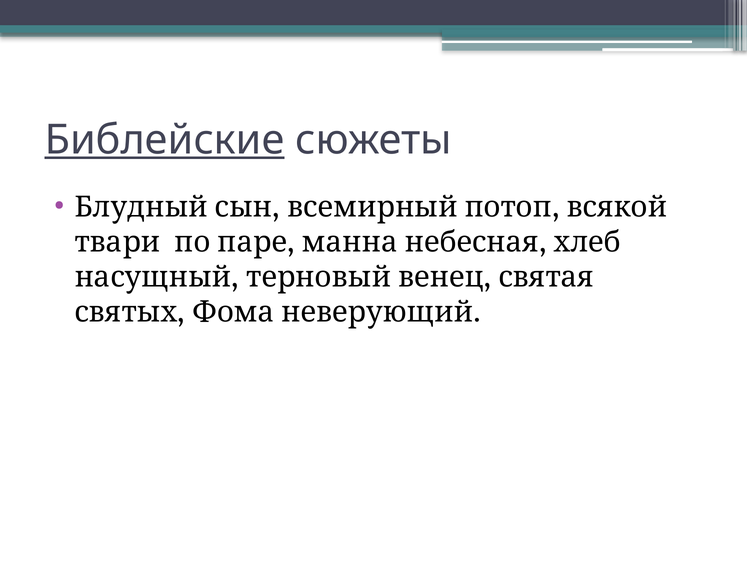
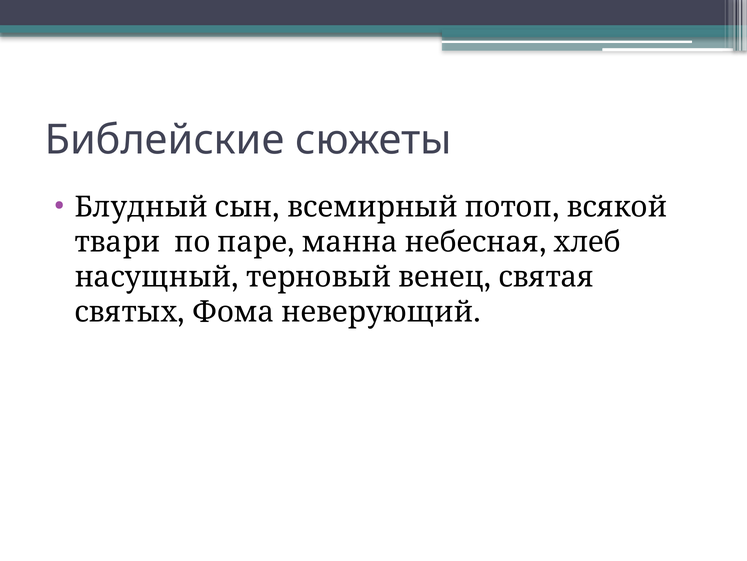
Библейские underline: present -> none
